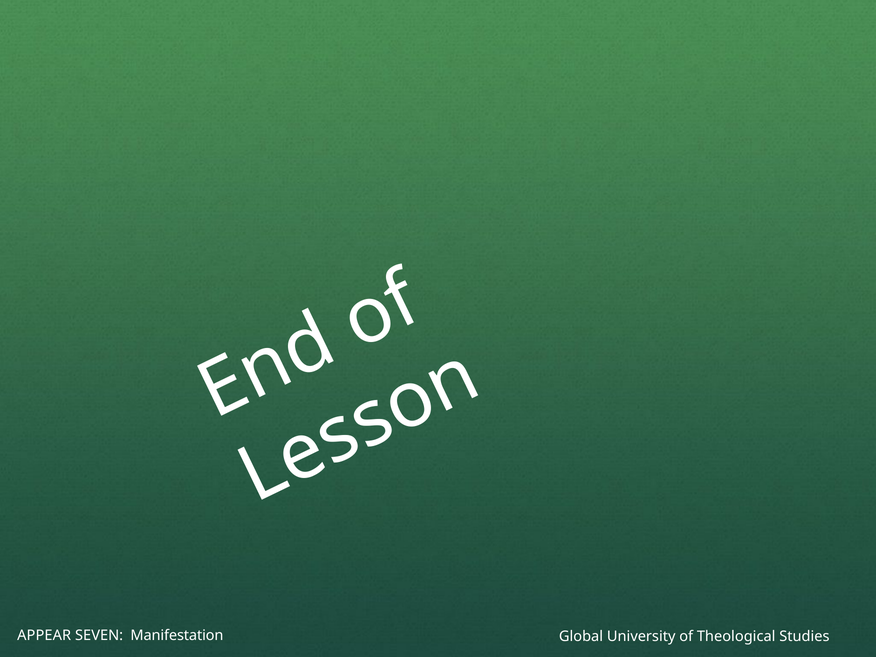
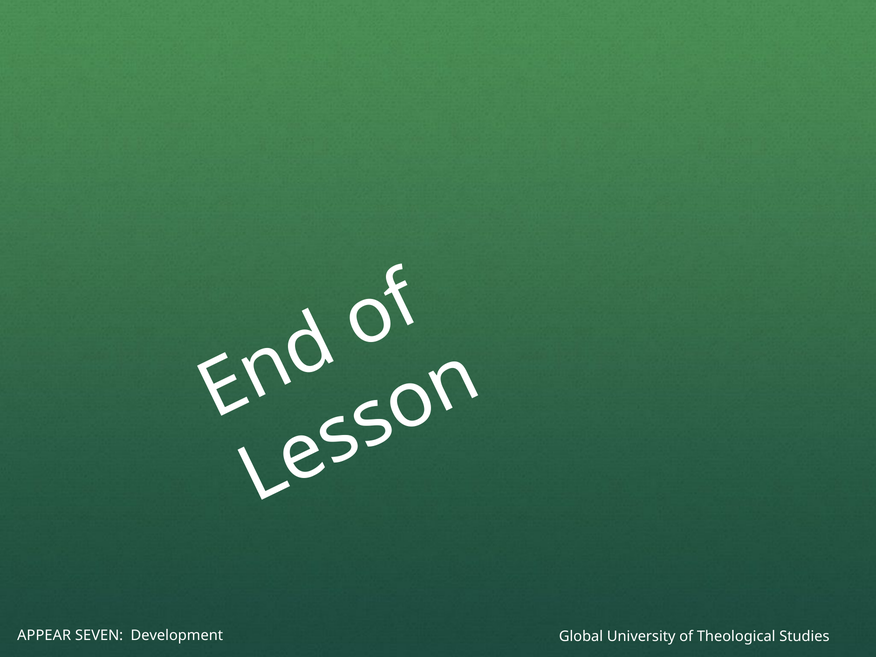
Manifestation: Manifestation -> Development
